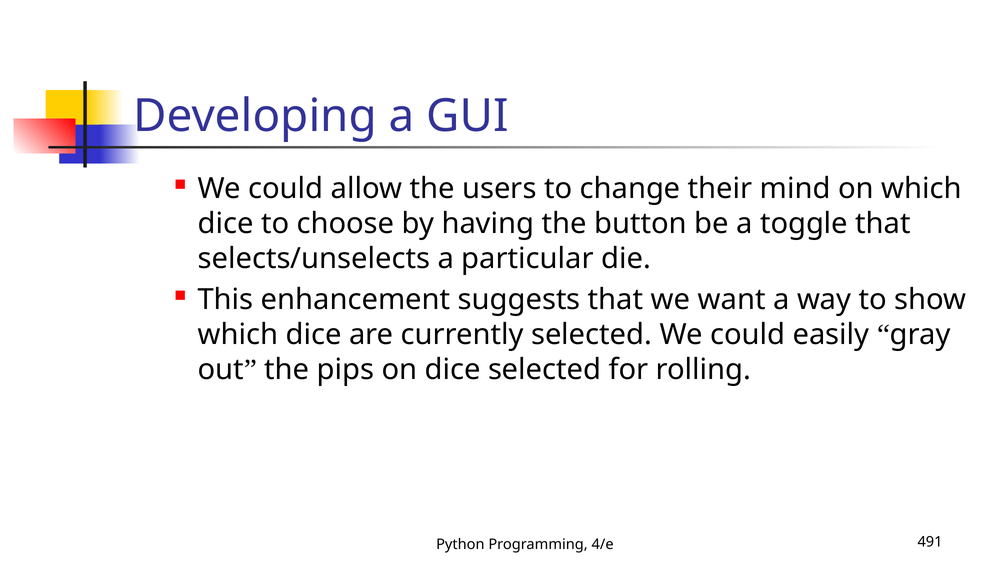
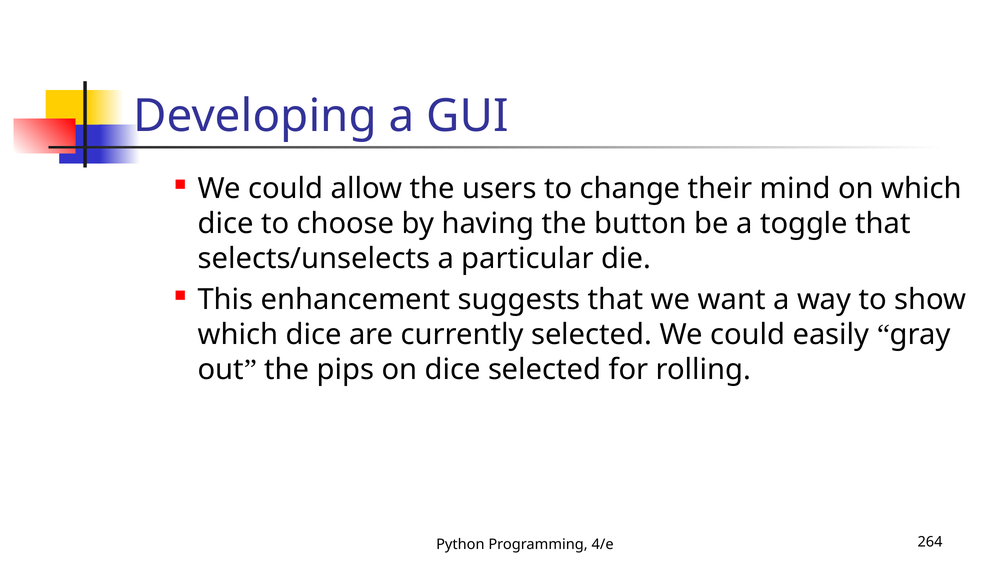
491: 491 -> 264
